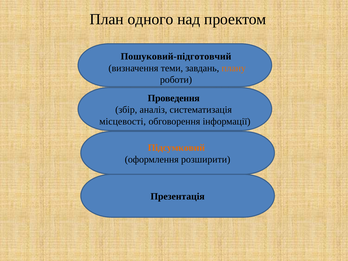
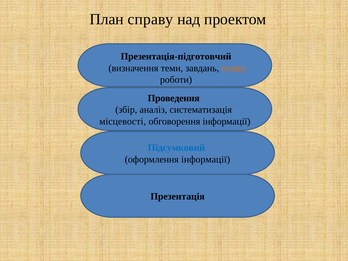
одного: одного -> справу
Пошуковий-підготовчий: Пошуковий-підготовчий -> Презентація-підготовчий
Підсумковий colour: orange -> blue
оформлення розширити: розширити -> інформації
